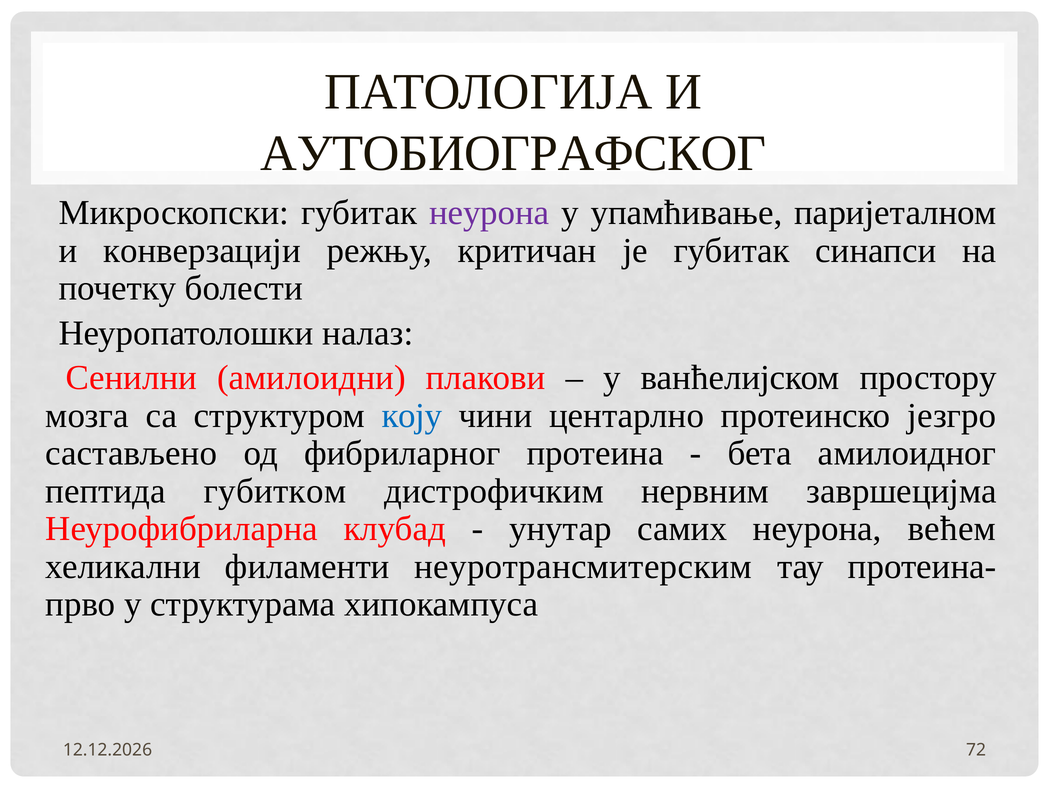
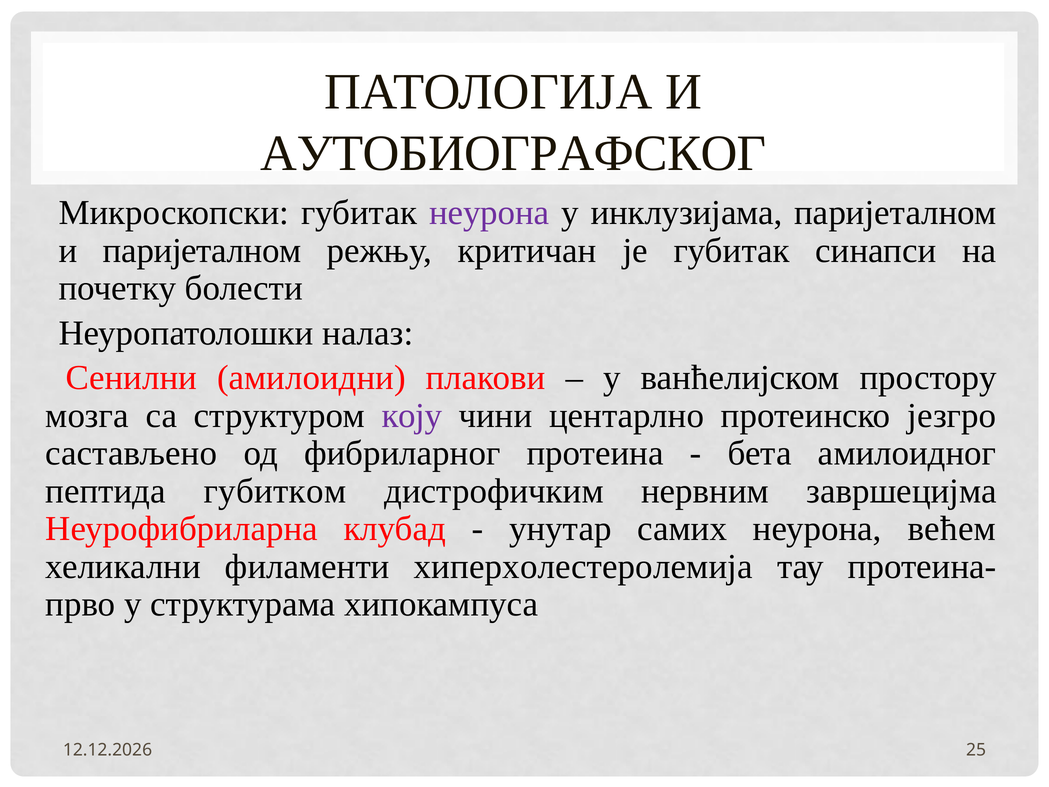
упамћивање: упамћивање -> инклузијама
и конверзацији: конверзацији -> паријеталном
коју colour: blue -> purple
неуротрансмитерским: неуротрансмитерским -> хиперхолестеролемија
72: 72 -> 25
